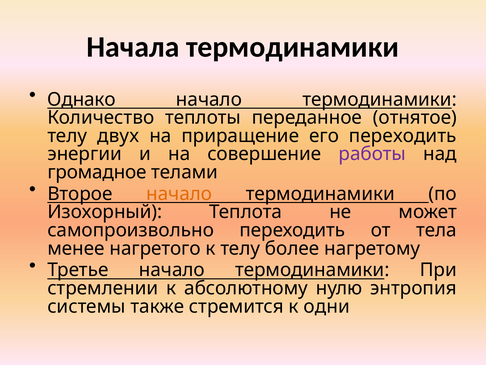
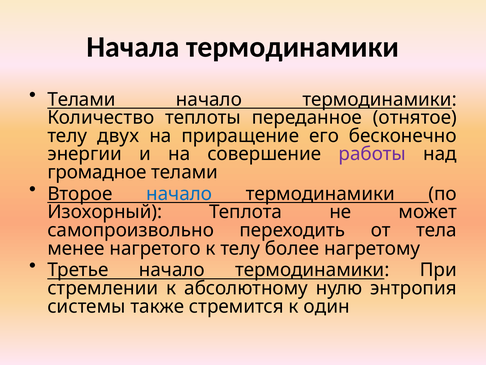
Однако at (81, 99): Однако -> Телами
его переходить: переходить -> бесконечно
начало at (179, 194) colour: orange -> blue
одни: одни -> один
